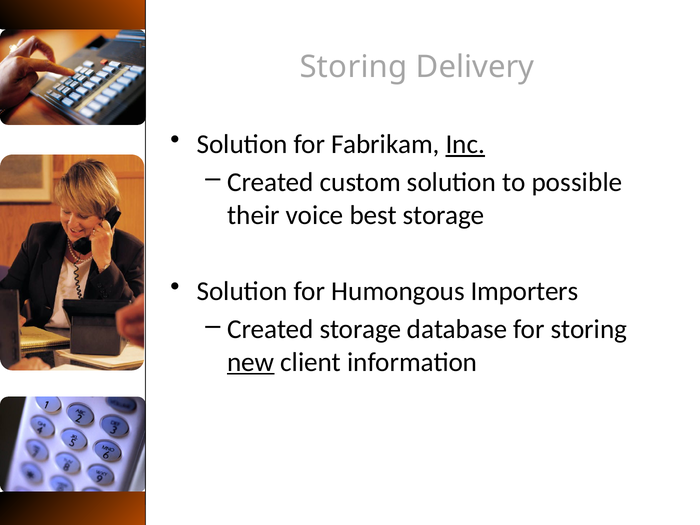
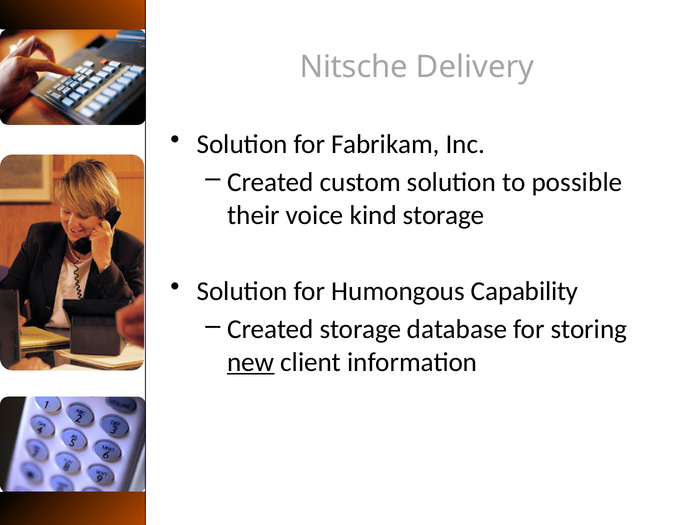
Storing at (354, 67): Storing -> Nitsche
Inc underline: present -> none
best: best -> kind
Importers: Importers -> Capability
